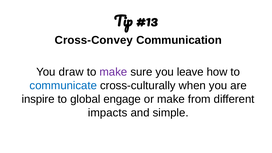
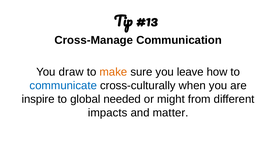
Cross-Convey: Cross-Convey -> Cross-Manage
make at (113, 72) colour: purple -> orange
engage: engage -> needed
or make: make -> might
simple: simple -> matter
